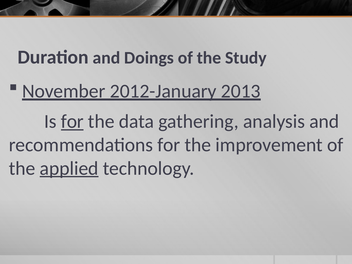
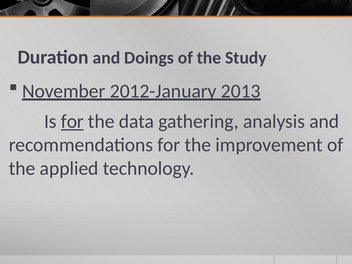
applied underline: present -> none
